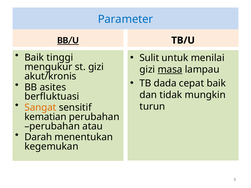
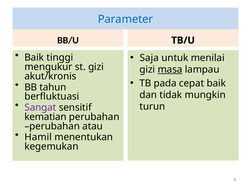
BB/U underline: present -> none
Sulit: Sulit -> Saja
dada: dada -> pada
asites: asites -> tahun
Sangat colour: orange -> purple
Darah: Darah -> Hamil
